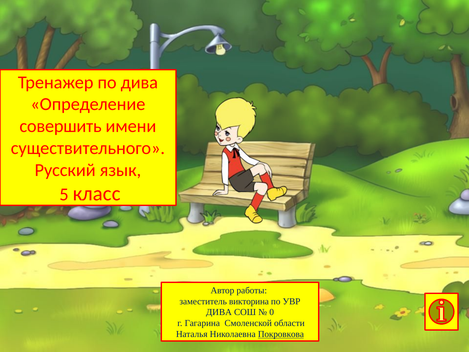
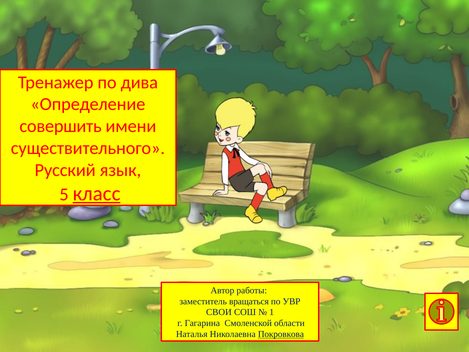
класс underline: none -> present
викторина: викторина -> вращаться
ДИВА at (219, 312): ДИВА -> СВОИ
0: 0 -> 1
